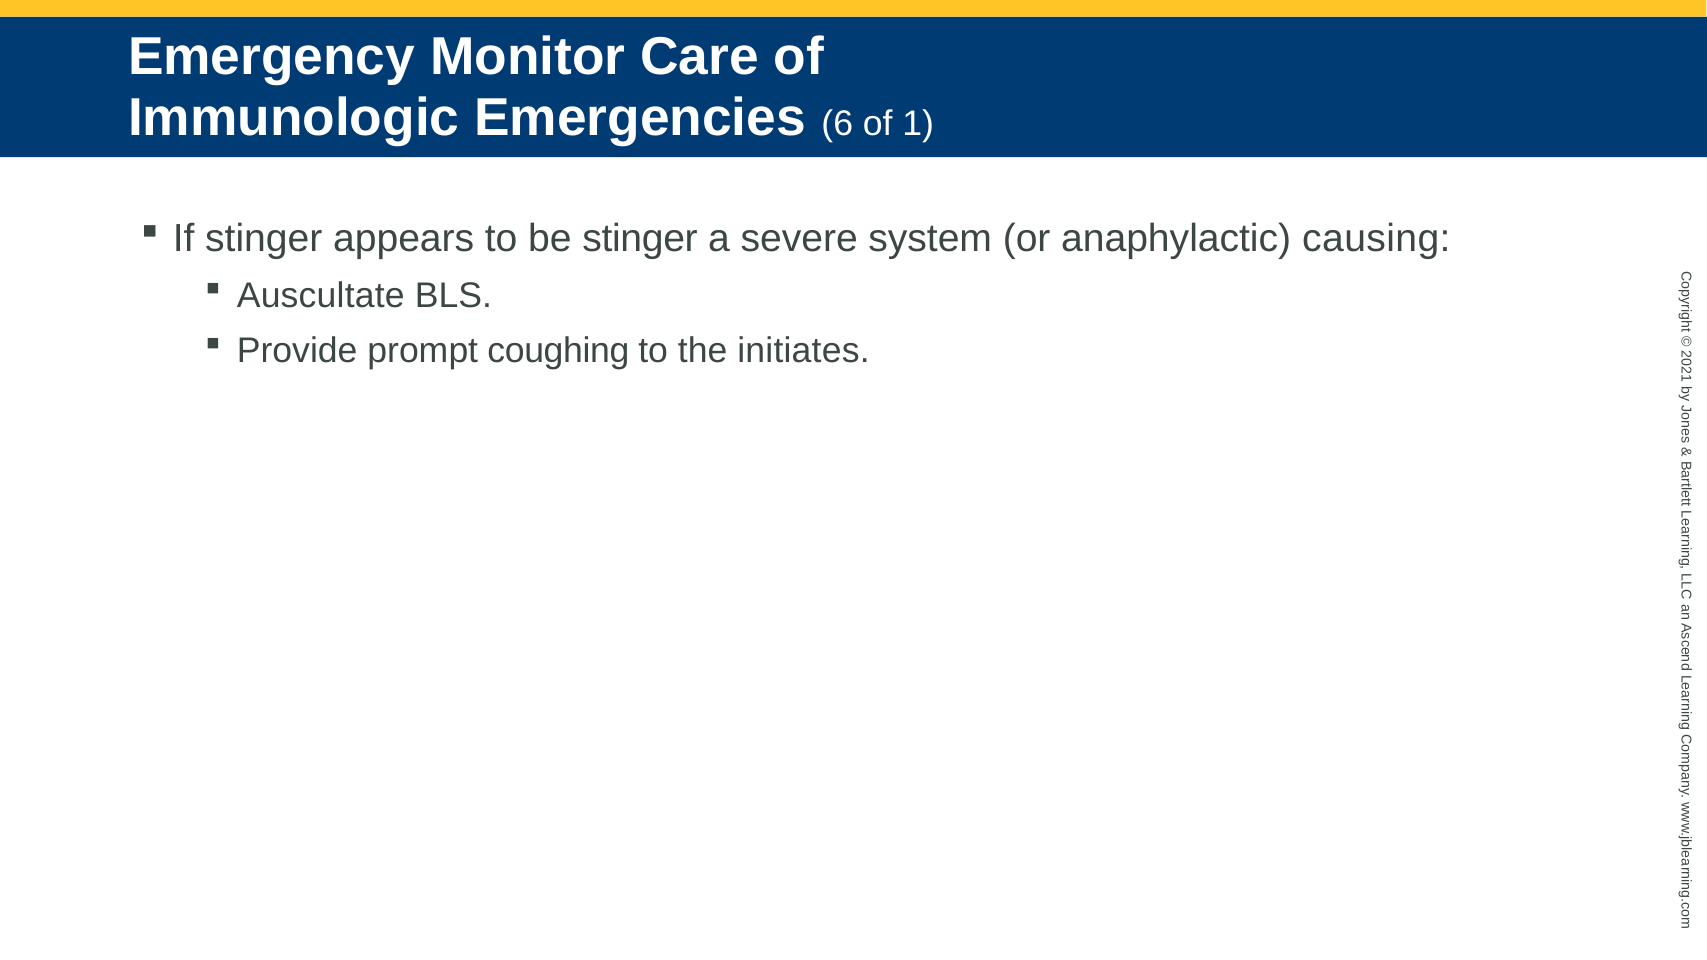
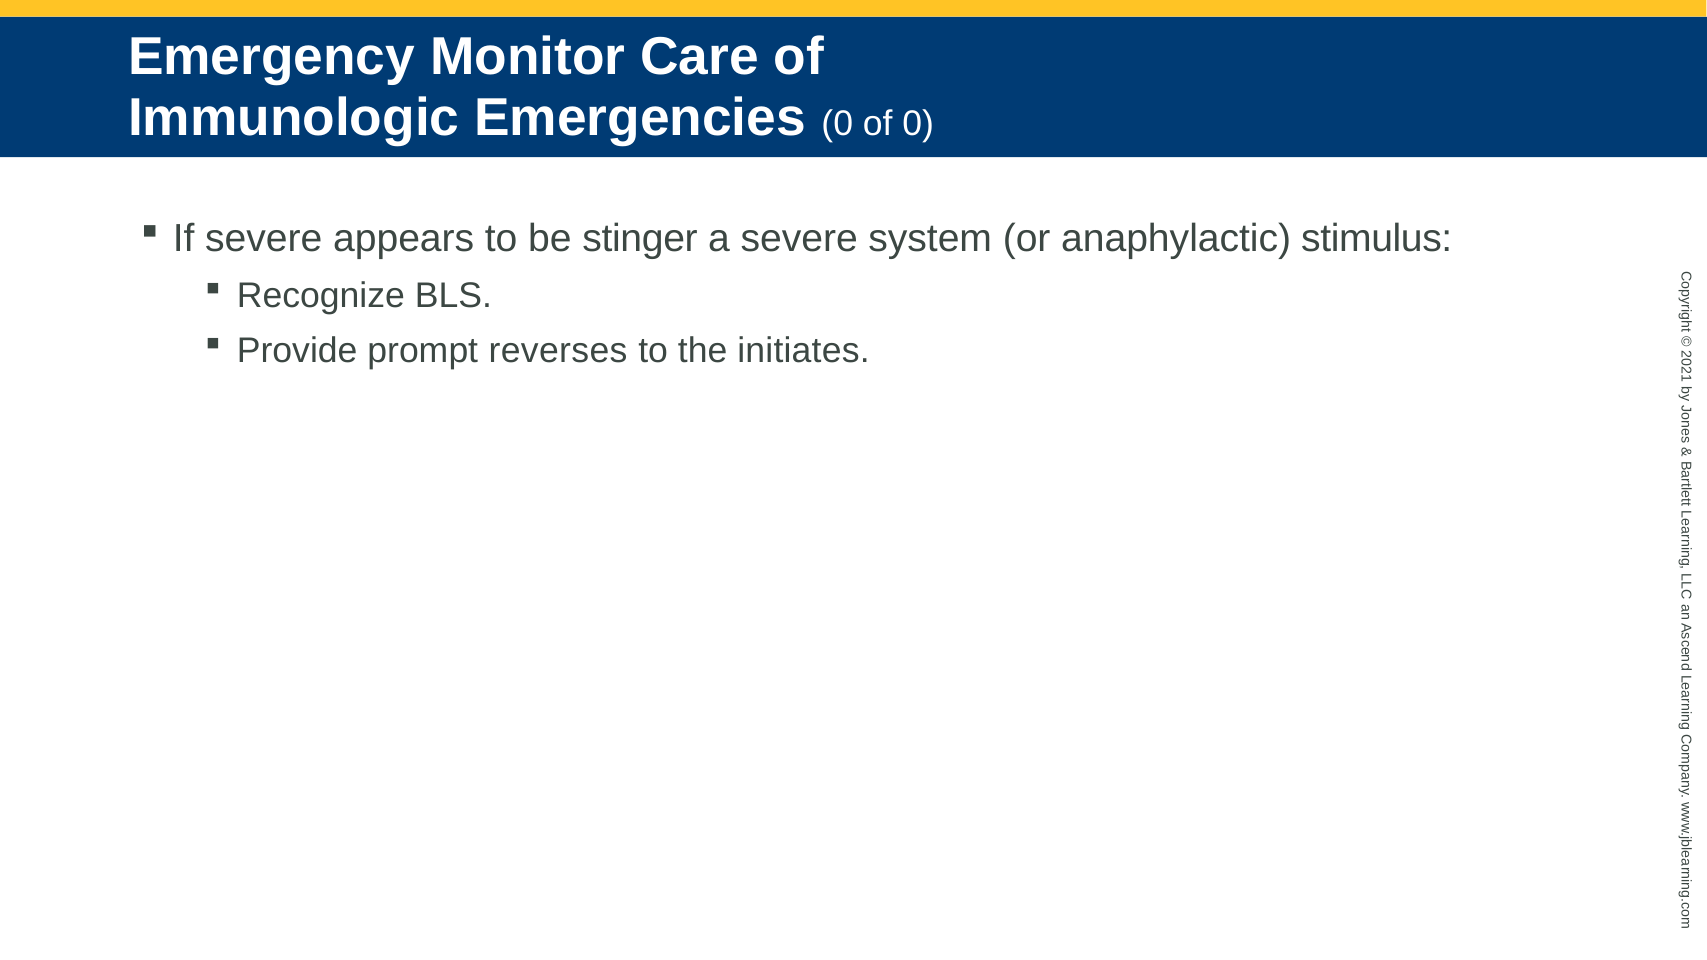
Emergencies 6: 6 -> 0
of 1: 1 -> 0
If stinger: stinger -> severe
causing: causing -> stimulus
Auscultate: Auscultate -> Recognize
coughing: coughing -> reverses
